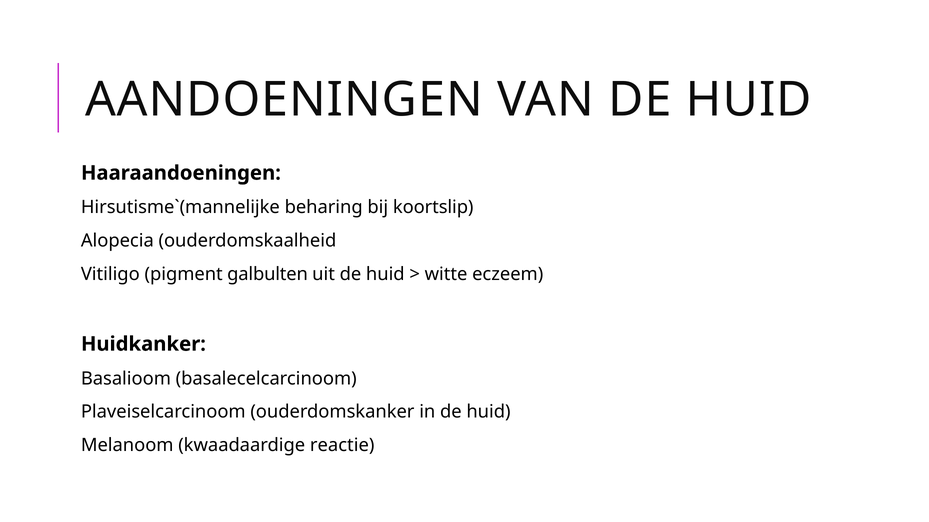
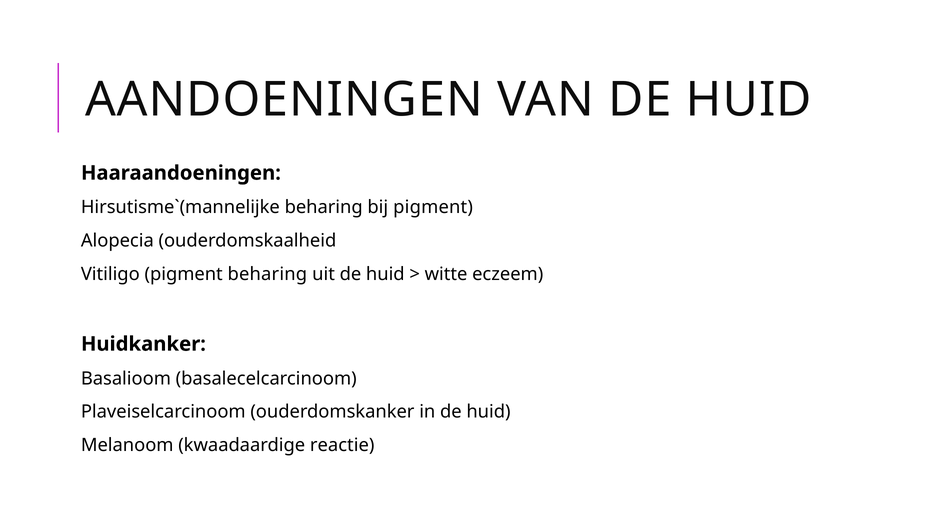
bij koortslip: koortslip -> pigment
pigment galbulten: galbulten -> beharing
